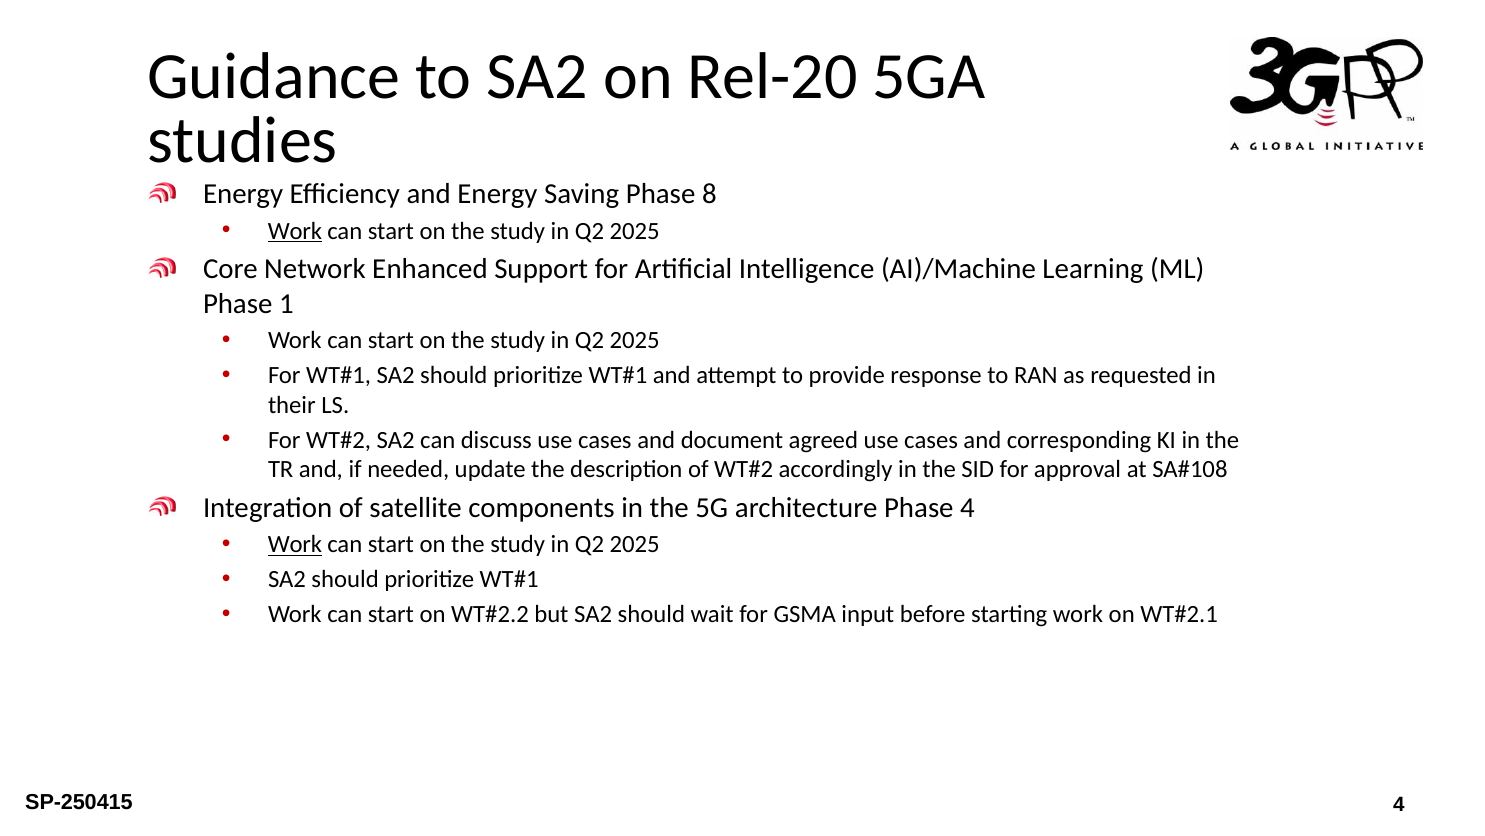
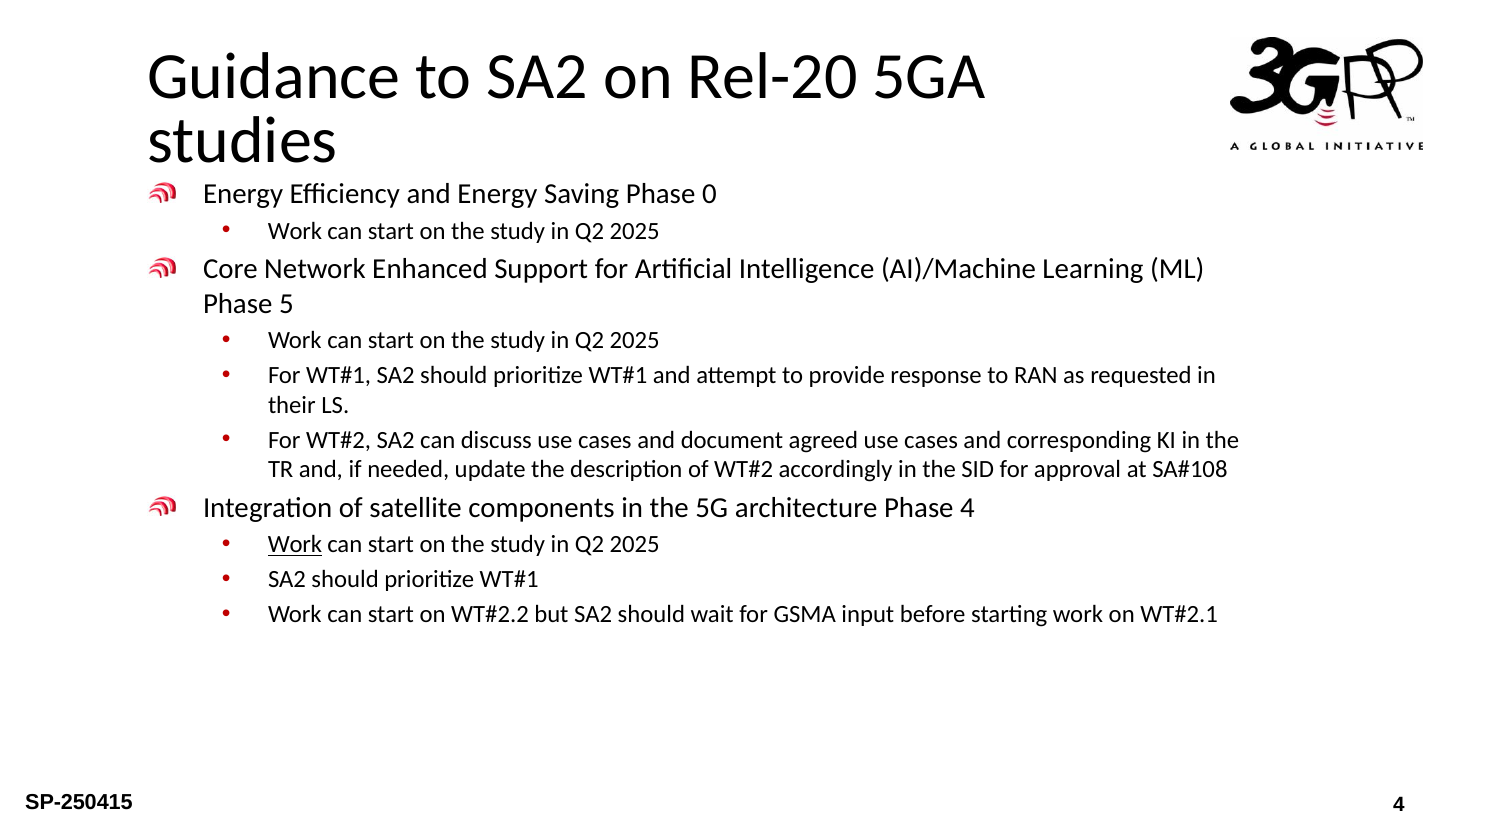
8: 8 -> 0
Work at (295, 231) underline: present -> none
1: 1 -> 5
